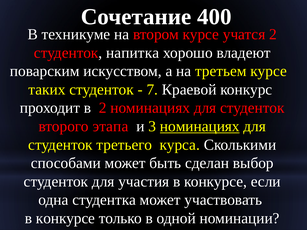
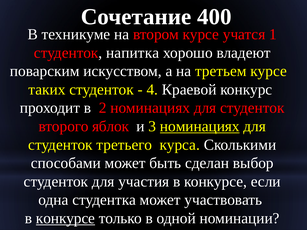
учатся 2: 2 -> 1
7: 7 -> 4
этапа: этапа -> яблок
конкурсе at (66, 219) underline: none -> present
